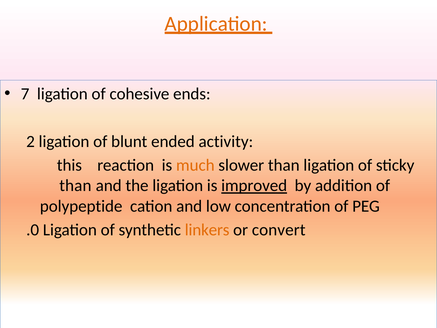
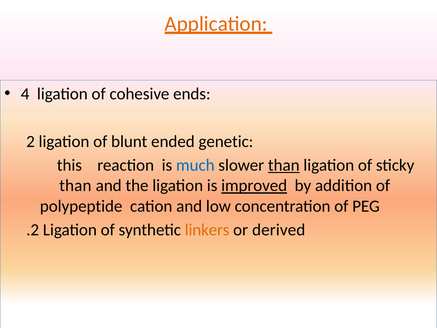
7: 7 -> 4
activity: activity -> genetic
much colour: orange -> blue
than at (284, 165) underline: none -> present
.0: .0 -> .2
convert: convert -> derived
